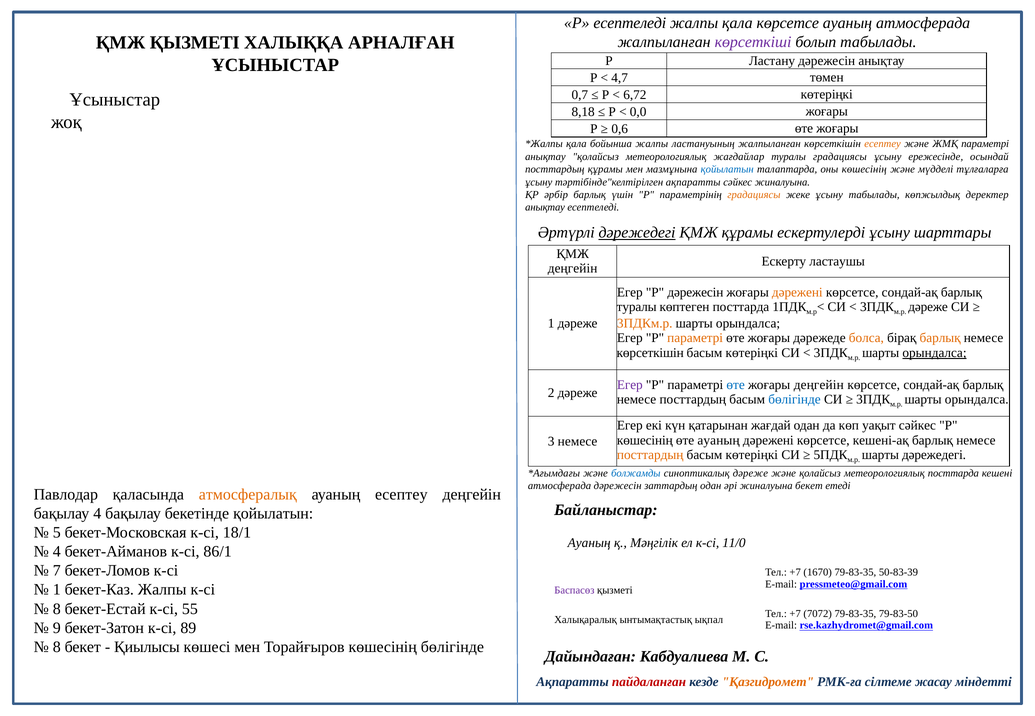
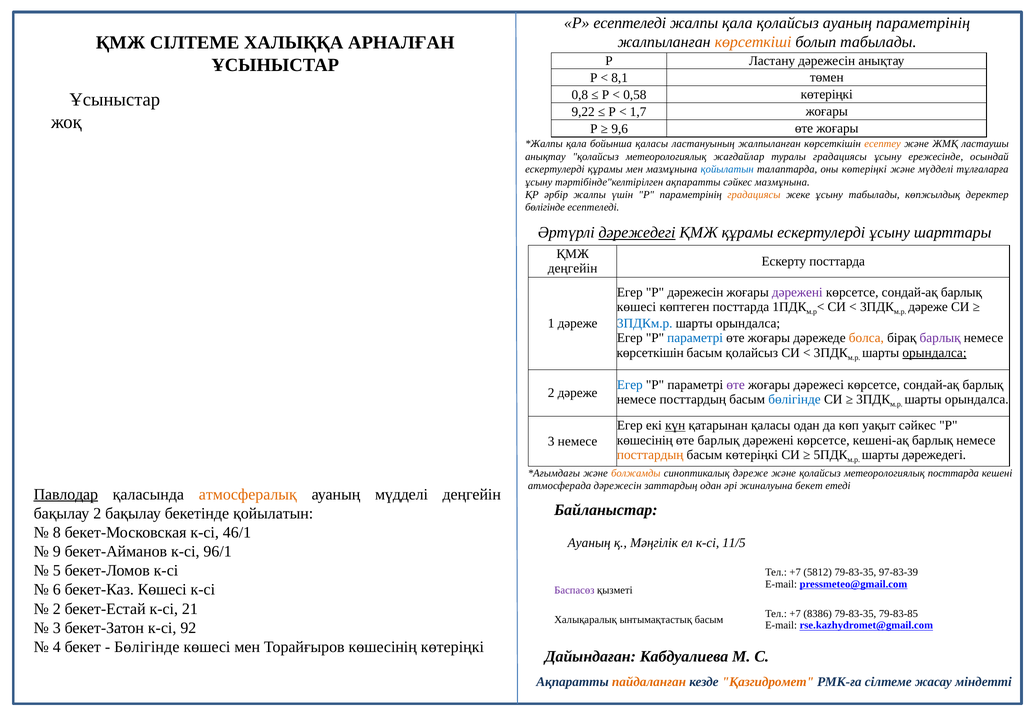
қала көрсетсе: көрсетсе -> қолайсыз
ауаның атмосферада: атмосферада -> параметрінің
ҚМЖ ҚЫЗМЕТІ: ҚЫЗМЕТІ -> СІЛТЕМЕ
көрсеткіші colour: purple -> orange
4,7: 4,7 -> 8,1
0,7: 0,7 -> 0,8
6,72: 6,72 -> 0,58
8,18: 8,18 -> 9,22
0,0: 0,0 -> 1,7
0,6: 0,6 -> 9,6
бойынша жалпы: жалпы -> қаласы
ЖМҚ параметрі: параметрі -> ластаушы
посттардың at (555, 169): посттардың -> ескертулерді
оны көшесінің: көшесінің -> көтеріңкі
сәйкес жиналуына: жиналуына -> мазмұнына
әрбір барлық: барлық -> жалпы
анықтау at (545, 208): анықтау -> бөлігінде
Ескерту ластаушы: ластаушы -> посттарда
дәрежені at (797, 292) colour: orange -> purple
туралы at (637, 307): туралы -> көшесі
3ПДКм.р colour: orange -> blue
параметрі at (695, 338) colour: orange -> blue
барлық at (940, 338) colour: orange -> purple
көтеріңкі at (752, 353): көтеріңкі -> қолайсыз
Егер at (630, 385) colour: purple -> blue
өте at (736, 385) colour: blue -> purple
жоғары деңгейін: деңгейін -> дәрежесі
күн underline: none -> present
қатарынан жағдай: жағдай -> қаласы
өте ауаның: ауаның -> барлық
болжамды colour: blue -> orange
Павлодар underline: none -> present
ауаның есептеу: есептеу -> мүдделі
бақылау 4: 4 -> 2
5: 5 -> 8
18/1: 18/1 -> 46/1
11/0: 11/0 -> 11/5
4 at (57, 552): 4 -> 9
86/1: 86/1 -> 96/1
7: 7 -> 5
1670: 1670 -> 5812
50-83-39: 50-83-39 -> 97-83-39
1 at (57, 590): 1 -> 6
бекет-Каз Жалпы: Жалпы -> Көшесі
8 at (57, 609): 8 -> 2
55: 55 -> 21
7072: 7072 -> 8386
79-83-50: 79-83-50 -> 79-83-85
ынтымақтастық ықпал: ықпал -> басым
9 at (57, 628): 9 -> 3
89: 89 -> 92
8 at (57, 647): 8 -> 4
Қиылысы at (147, 647): Қиылысы -> Бөлігінде
көшесінің бөлігінде: бөлігінде -> көтеріңкі
пайдаланған colour: red -> orange
